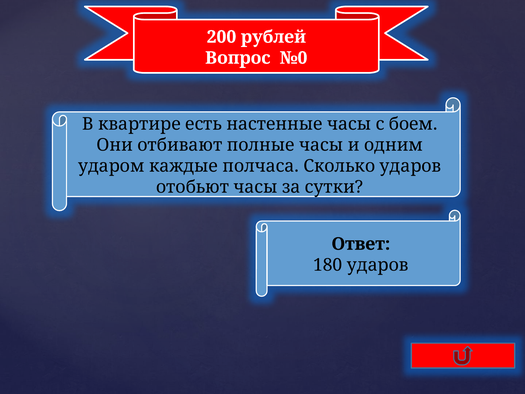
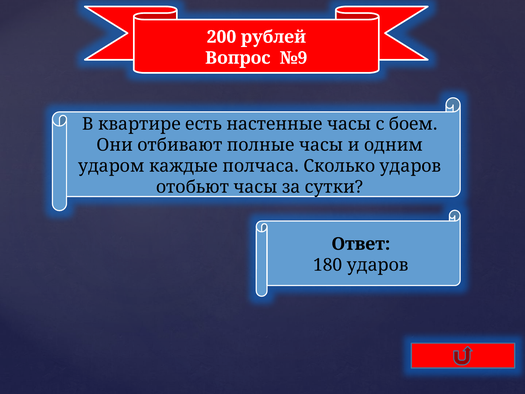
№0: №0 -> №9
